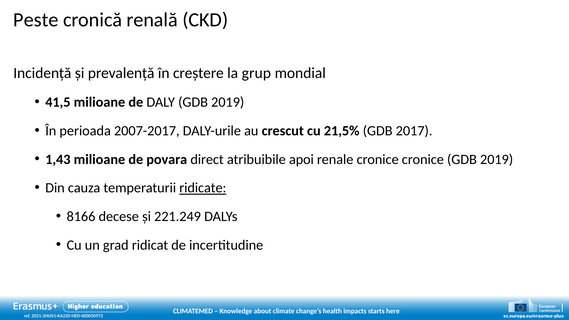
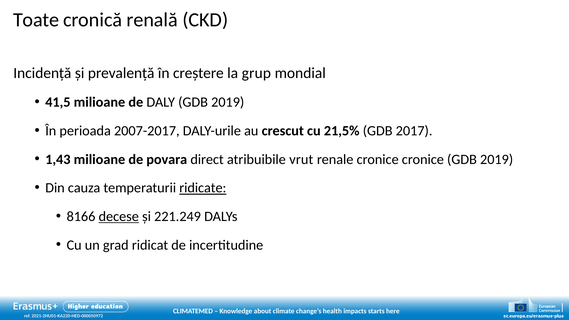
Peste: Peste -> Toate
apoi: apoi -> vrut
decese underline: none -> present
